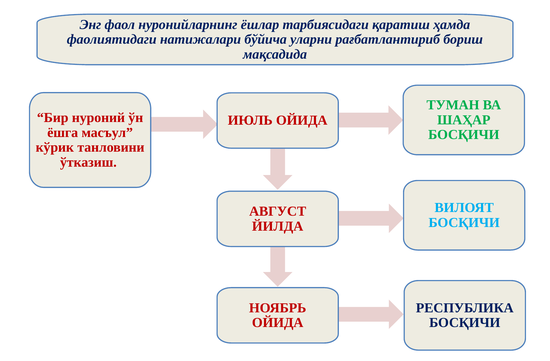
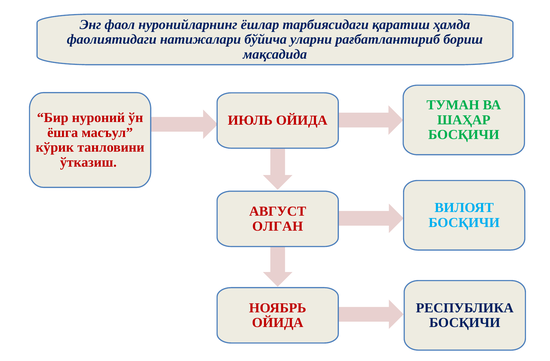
ЙИЛДА: ЙИЛДА -> ОЛГАН
